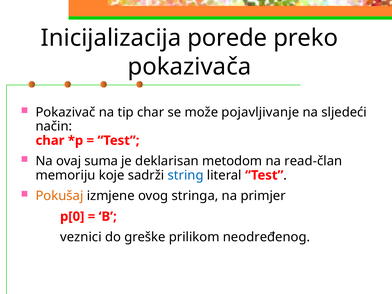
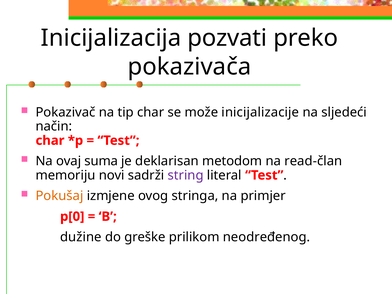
porede: porede -> pozvati
pojavljivanje: pojavljivanje -> inicijalizacije
koje: koje -> novi
string colour: blue -> purple
veznici: veznici -> dužine
